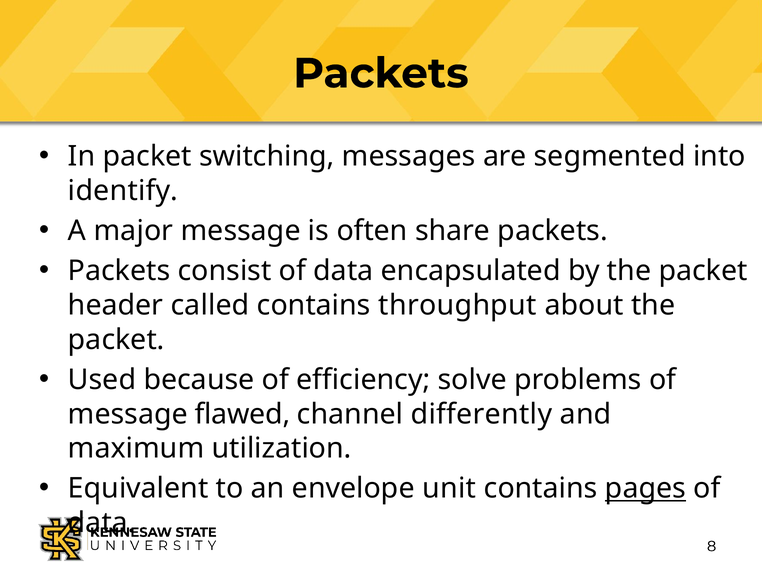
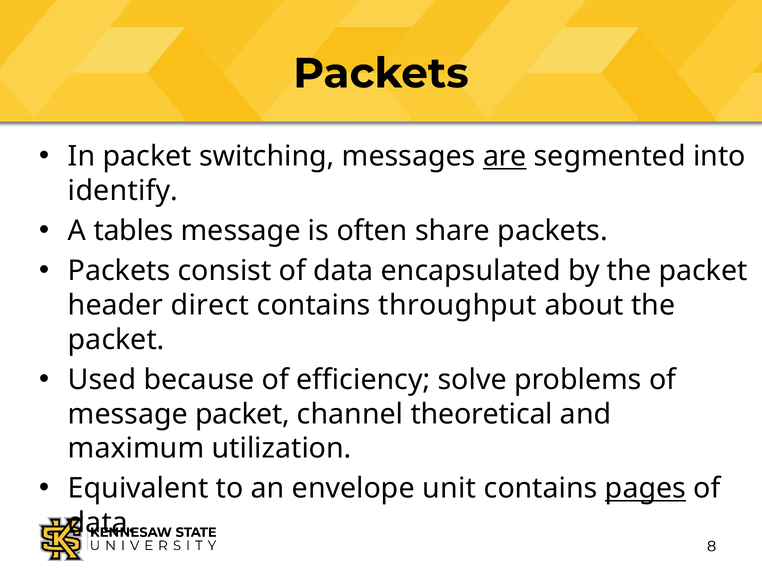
are underline: none -> present
major: major -> tables
called: called -> direct
message flawed: flawed -> packet
differently: differently -> theoretical
